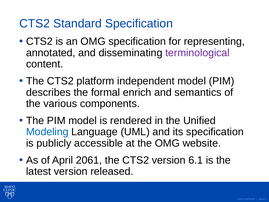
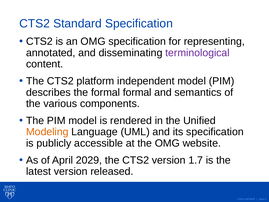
formal enrich: enrich -> formal
Modeling colour: blue -> orange
2061: 2061 -> 2029
6.1: 6.1 -> 1.7
